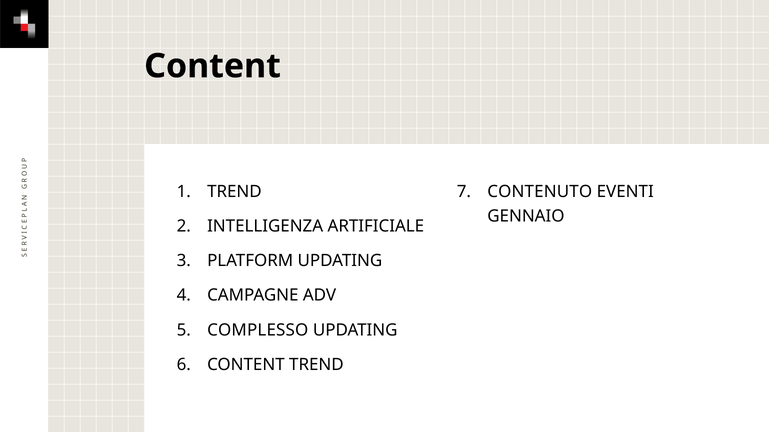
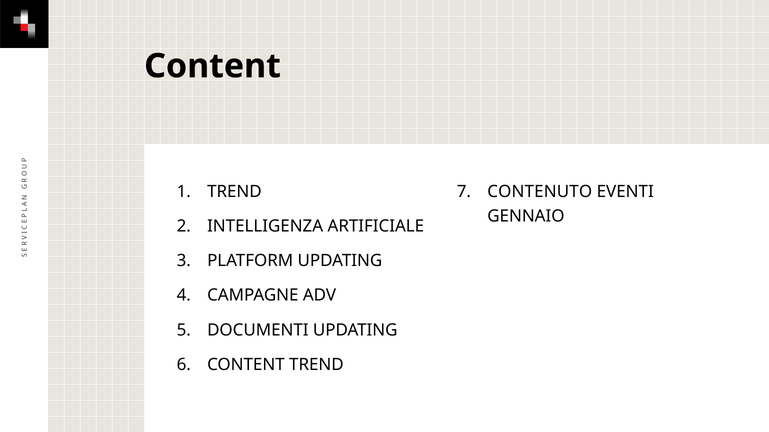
COMPLESSO: COMPLESSO -> DOCUMENTI
